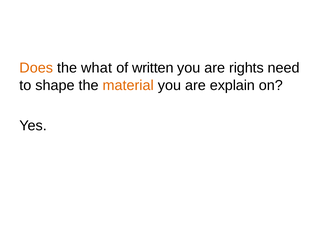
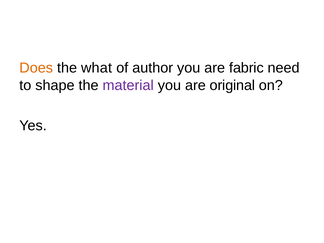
written: written -> author
rights: rights -> fabric
material colour: orange -> purple
explain: explain -> original
